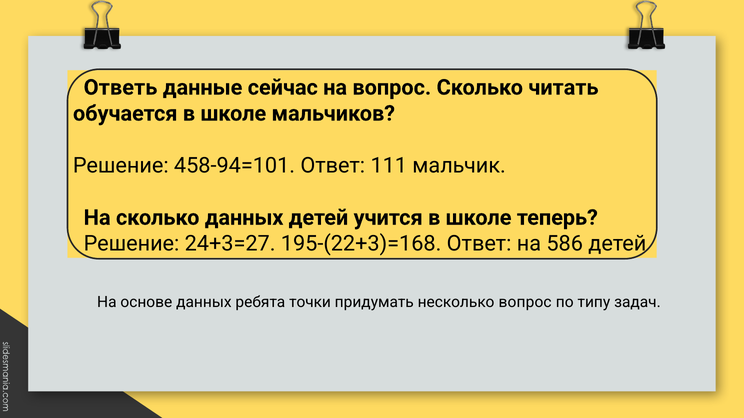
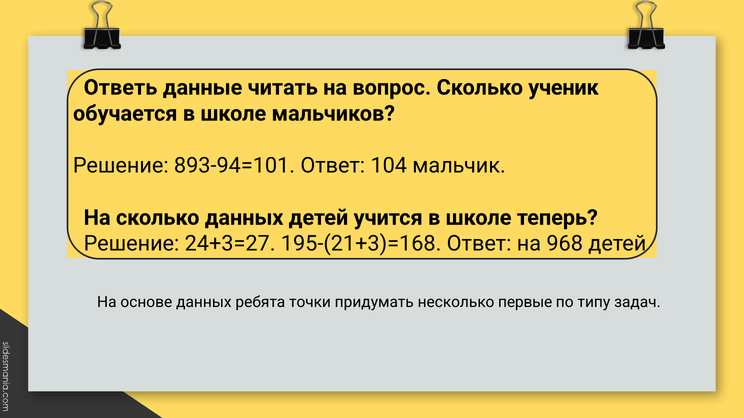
сейчас: сейчас -> читать
читать: читать -> ученик
458-94=101: 458-94=101 -> 893-94=101
111: 111 -> 104
195-(22+3)=168: 195-(22+3)=168 -> 195-(21+3)=168
586: 586 -> 968
несколько вопрос: вопрос -> первые
